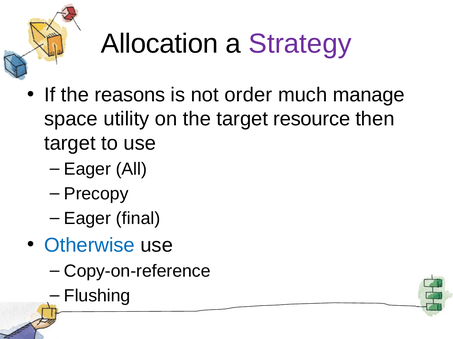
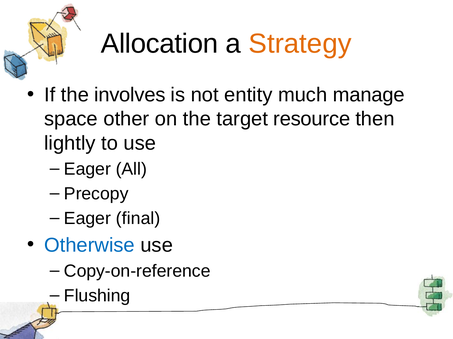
Strategy colour: purple -> orange
reasons: reasons -> involves
order: order -> entity
utility: utility -> other
target at (70, 143): target -> lightly
